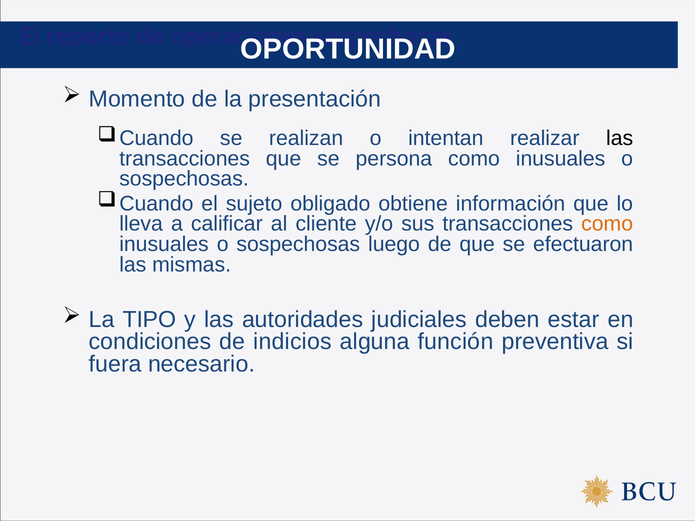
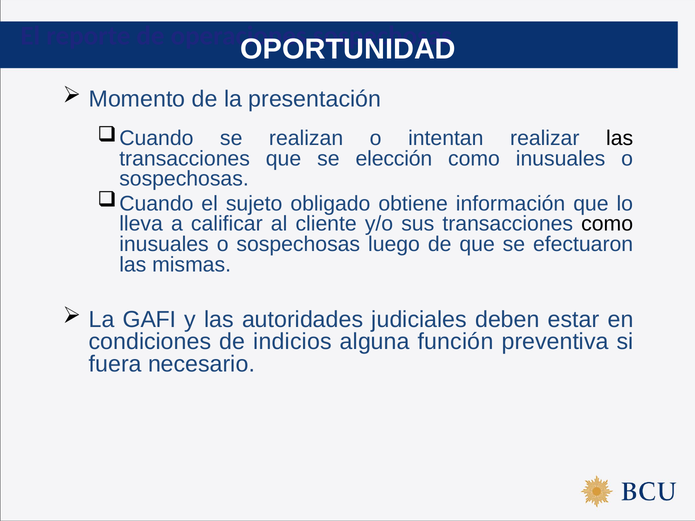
persona: persona -> elección
como at (607, 224) colour: orange -> black
TIPO: TIPO -> GAFI
